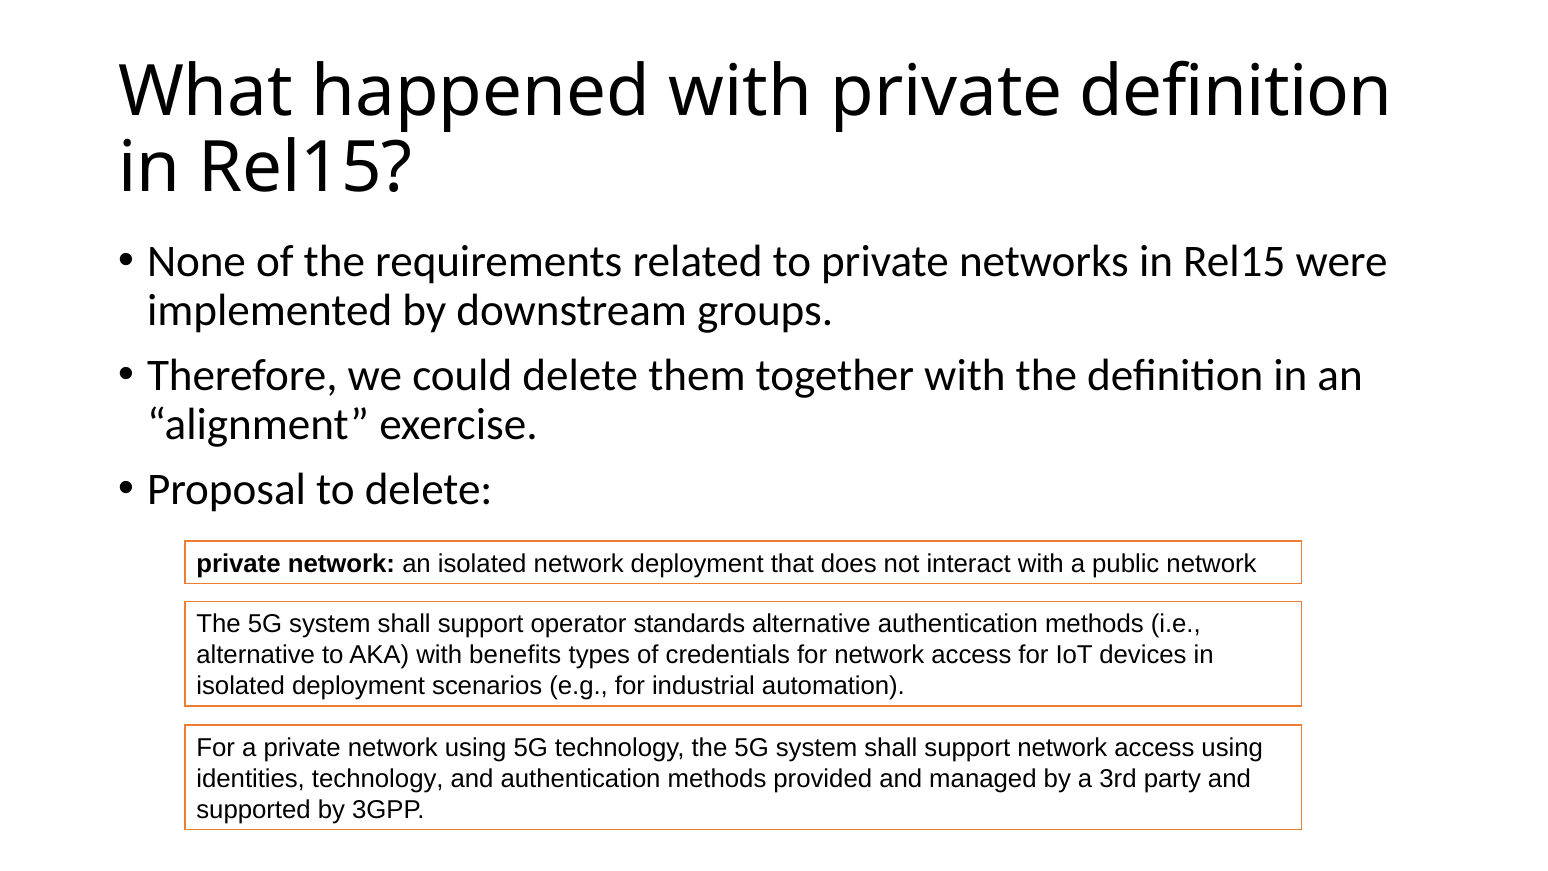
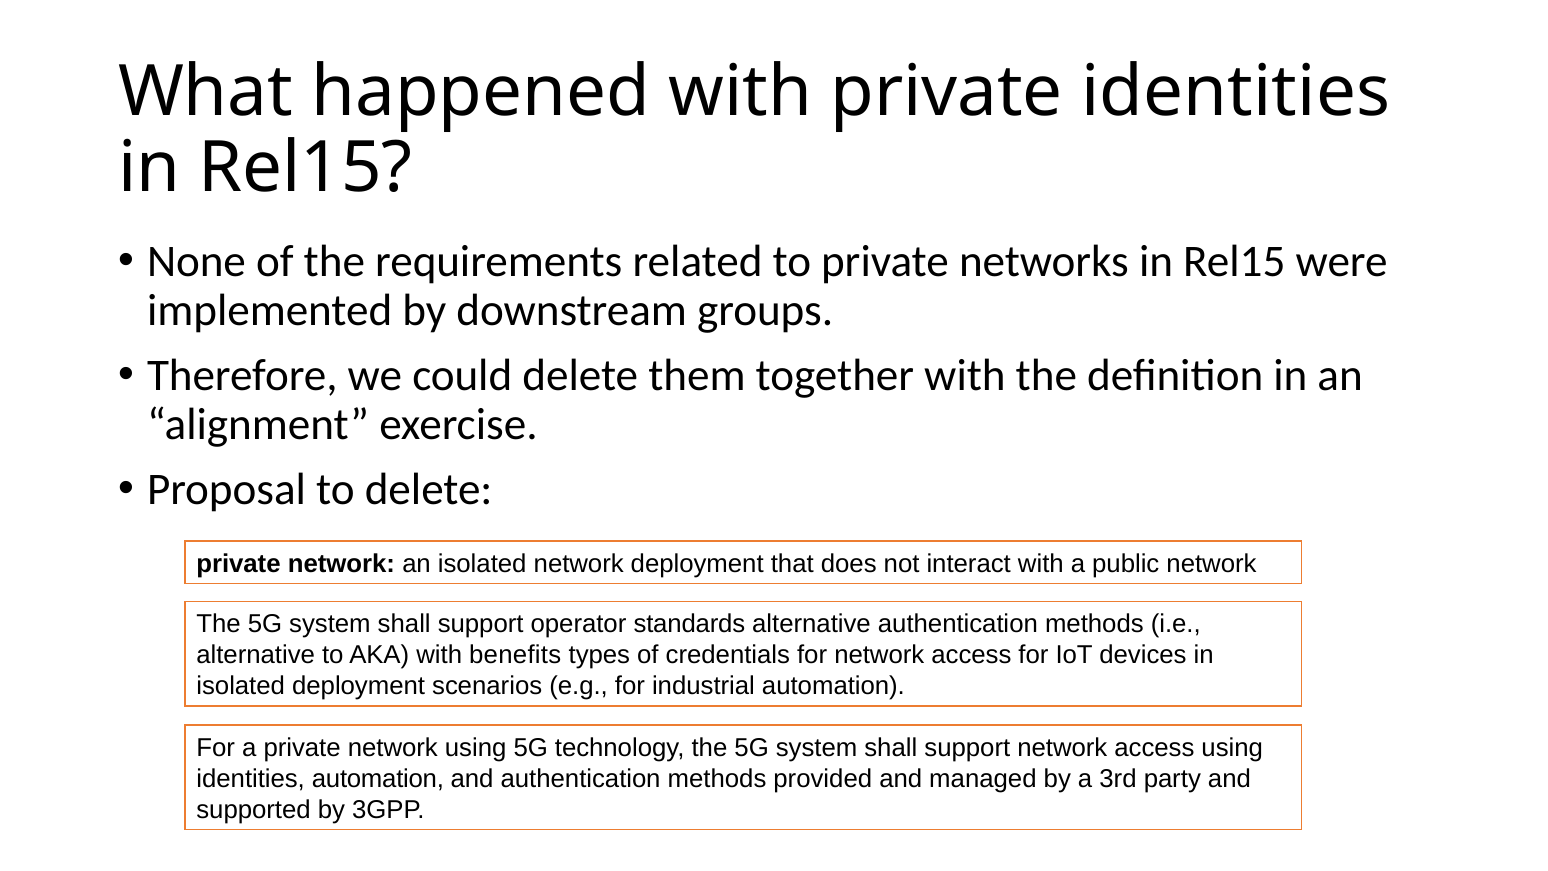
private definition: definition -> identities
identities technology: technology -> automation
